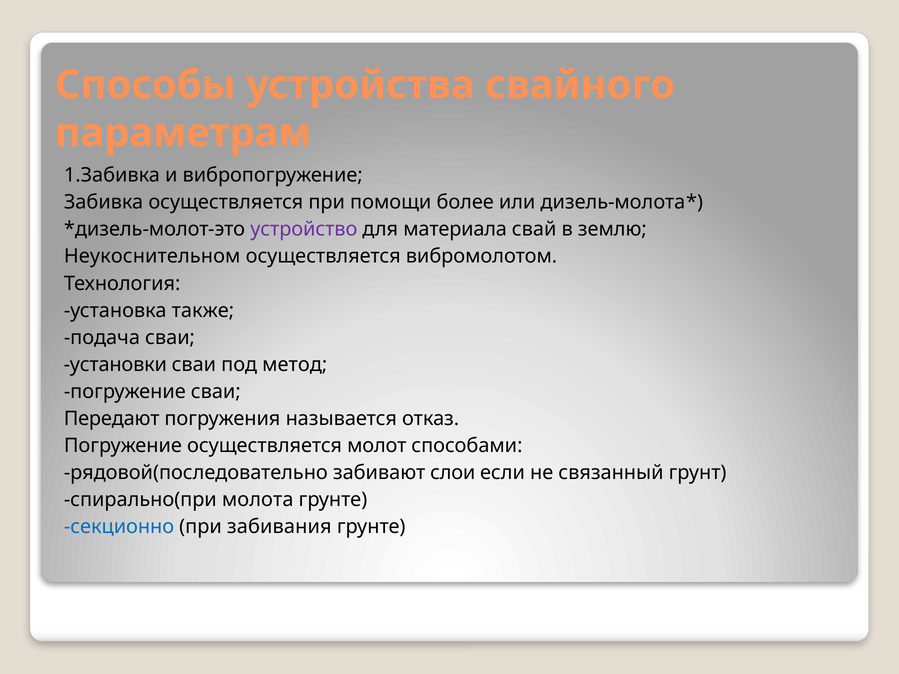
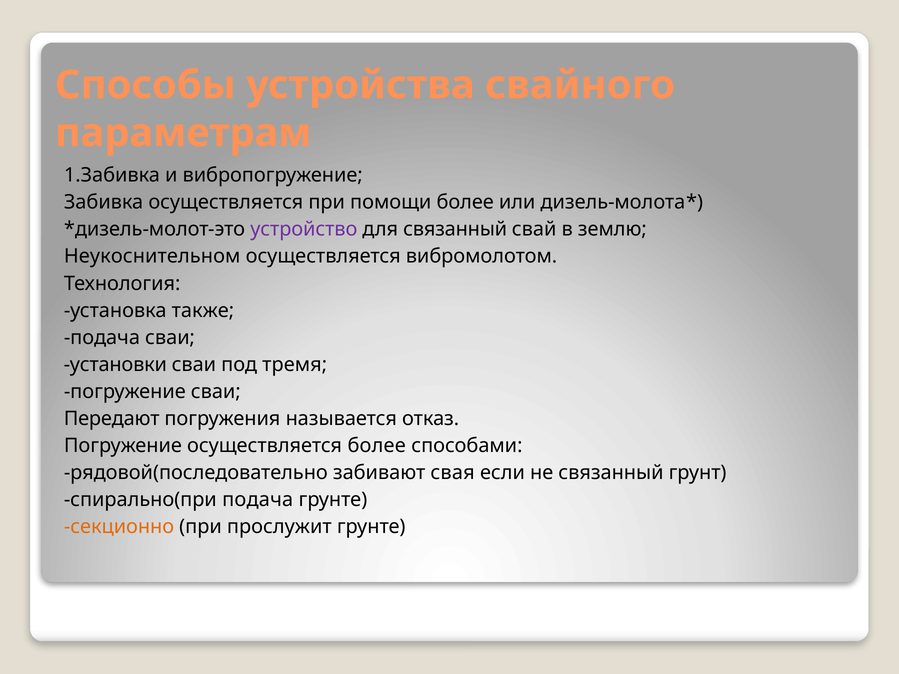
для материала: материала -> связанный
метод: метод -> тремя
осуществляется молот: молот -> более
слои: слои -> свая
спирально(при молота: молота -> подача
секционно colour: blue -> orange
забивания: забивания -> прослужит
